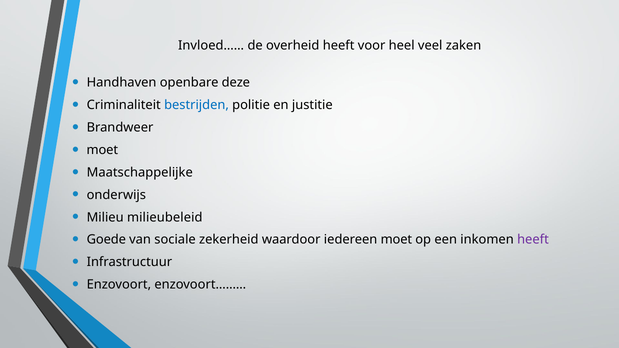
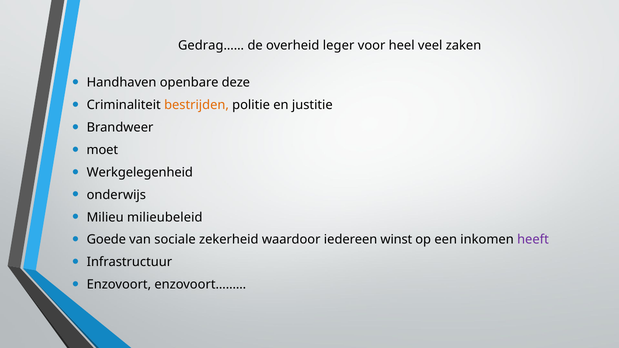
Invloed……: Invloed…… -> Gedrag……
overheid heeft: heeft -> leger
bestrijden colour: blue -> orange
Maatschappelijke: Maatschappelijke -> Werkgelegenheid
iedereen moet: moet -> winst
